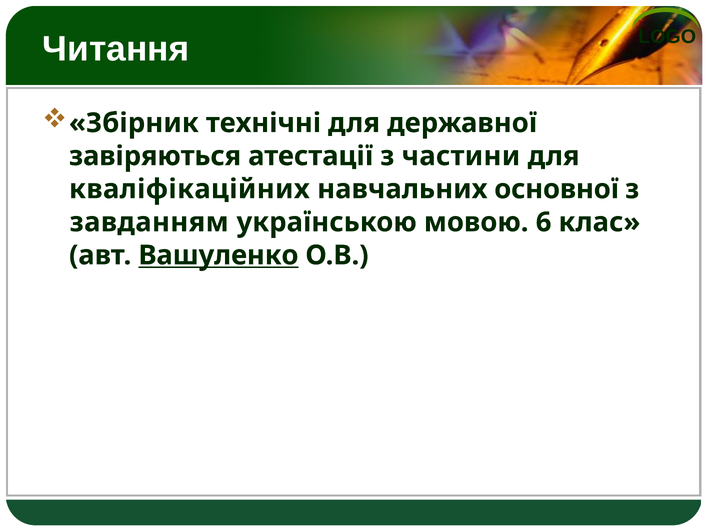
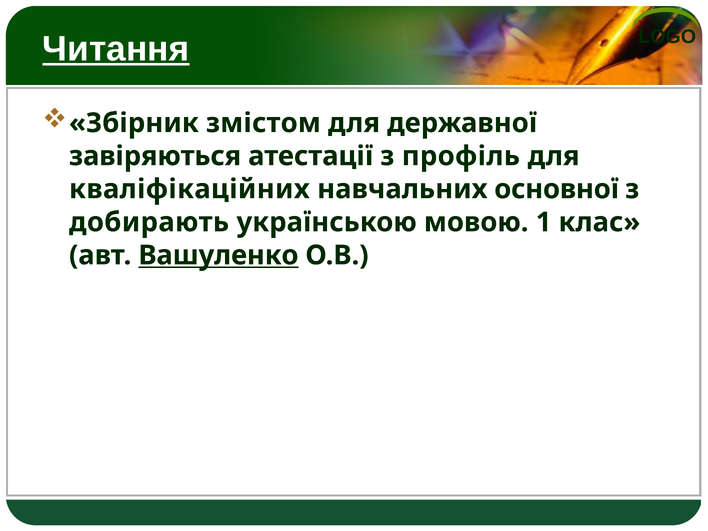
Читання underline: none -> present
технічні: технічні -> змістом
частини: частини -> профіль
завданням: завданням -> добирають
6: 6 -> 1
